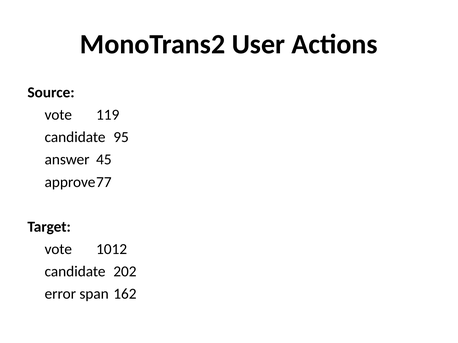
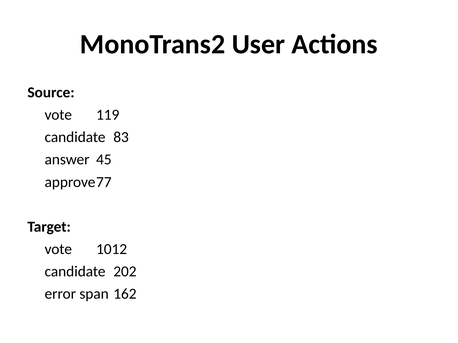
95: 95 -> 83
